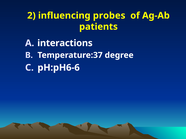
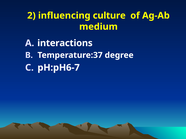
probes: probes -> culture
patients: patients -> medium
pH:pH6-6: pH:pH6-6 -> pH:pH6-7
